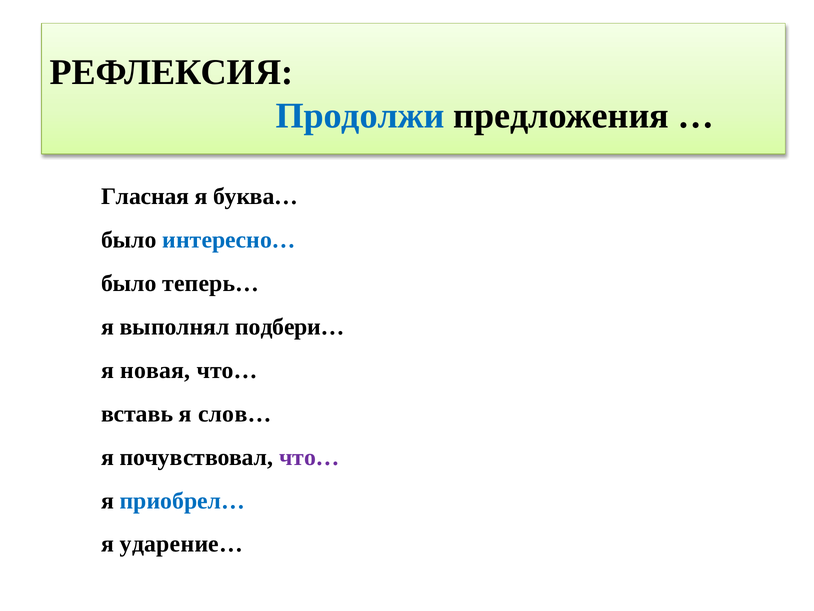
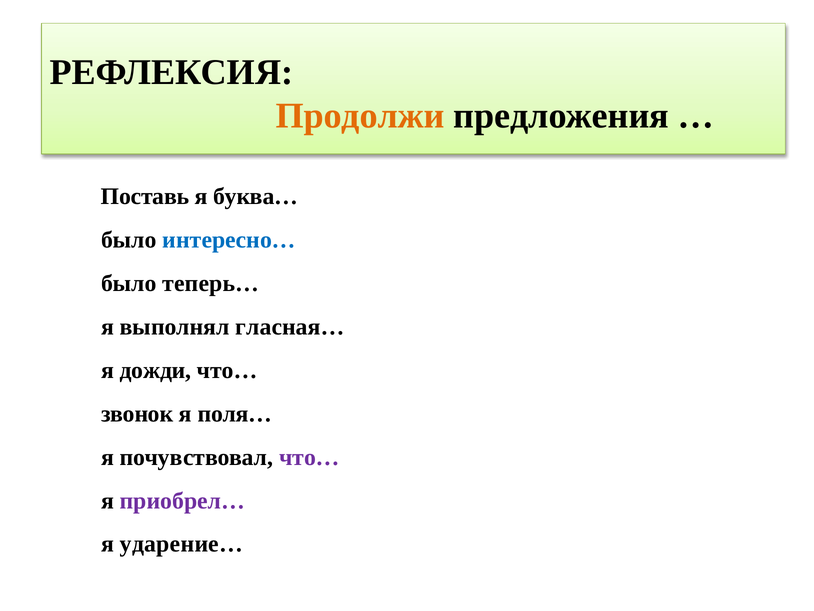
Продолжи colour: blue -> orange
Гласная: Гласная -> Поставь
подбери…: подбери… -> гласная…
новая: новая -> дожди
вставь: вставь -> звонок
слов…: слов… -> поля…
приобрел… colour: blue -> purple
